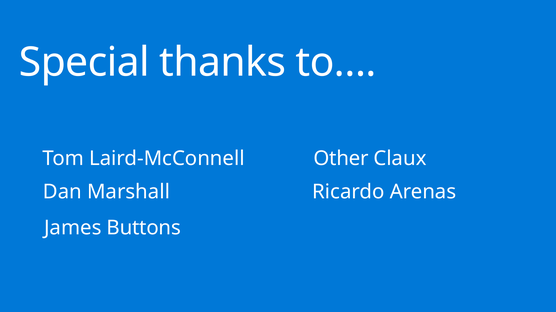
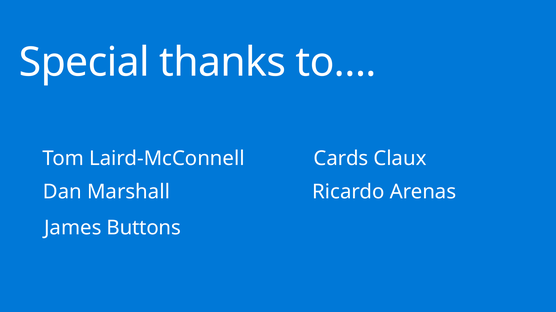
Other: Other -> Cards
